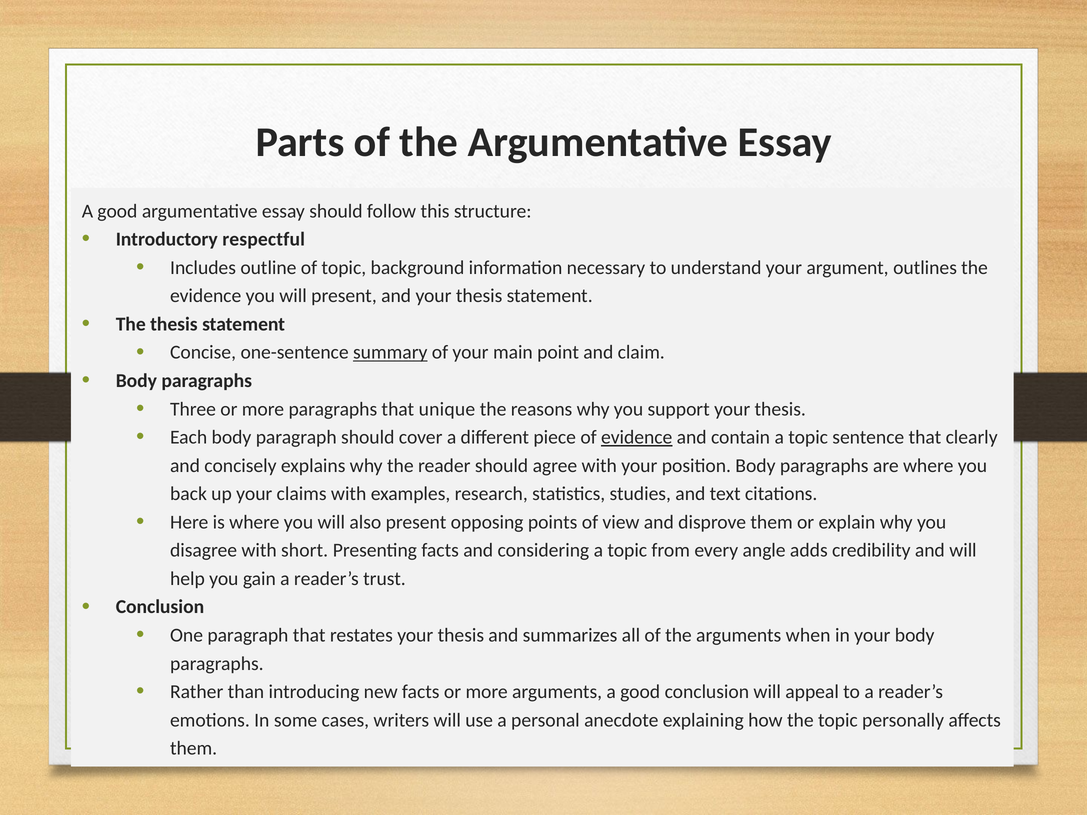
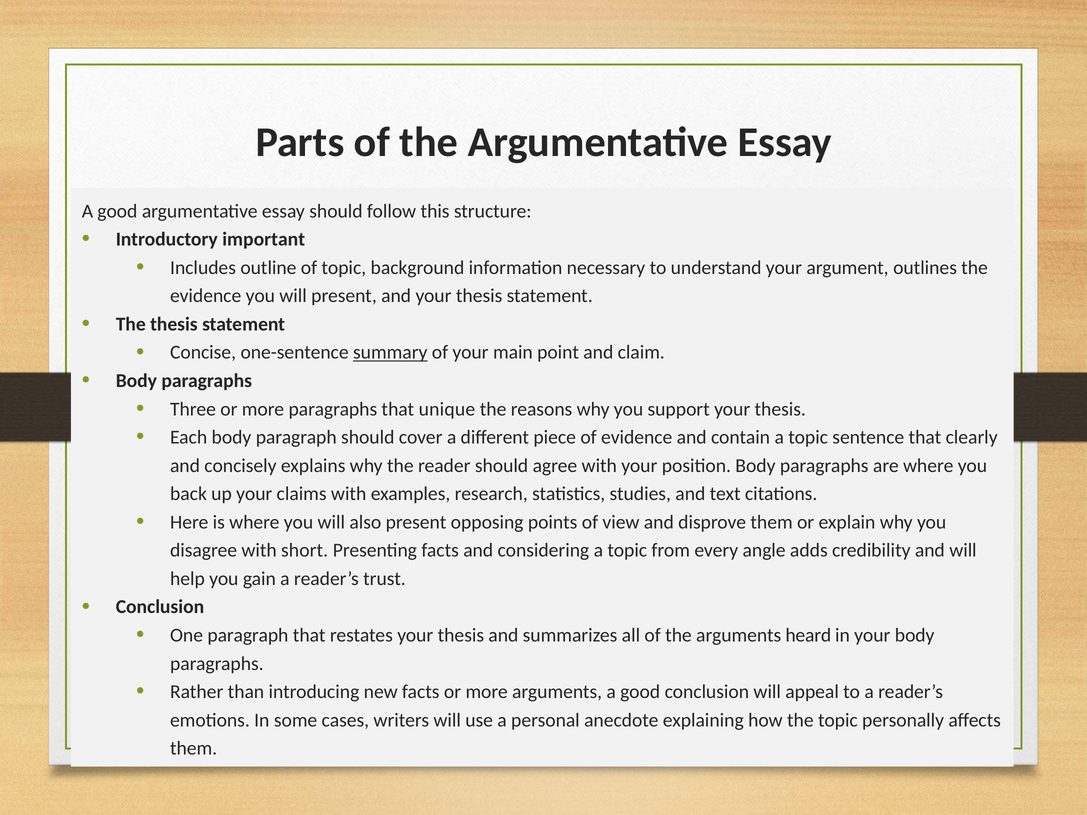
respectful: respectful -> important
evidence at (637, 437) underline: present -> none
when: when -> heard
